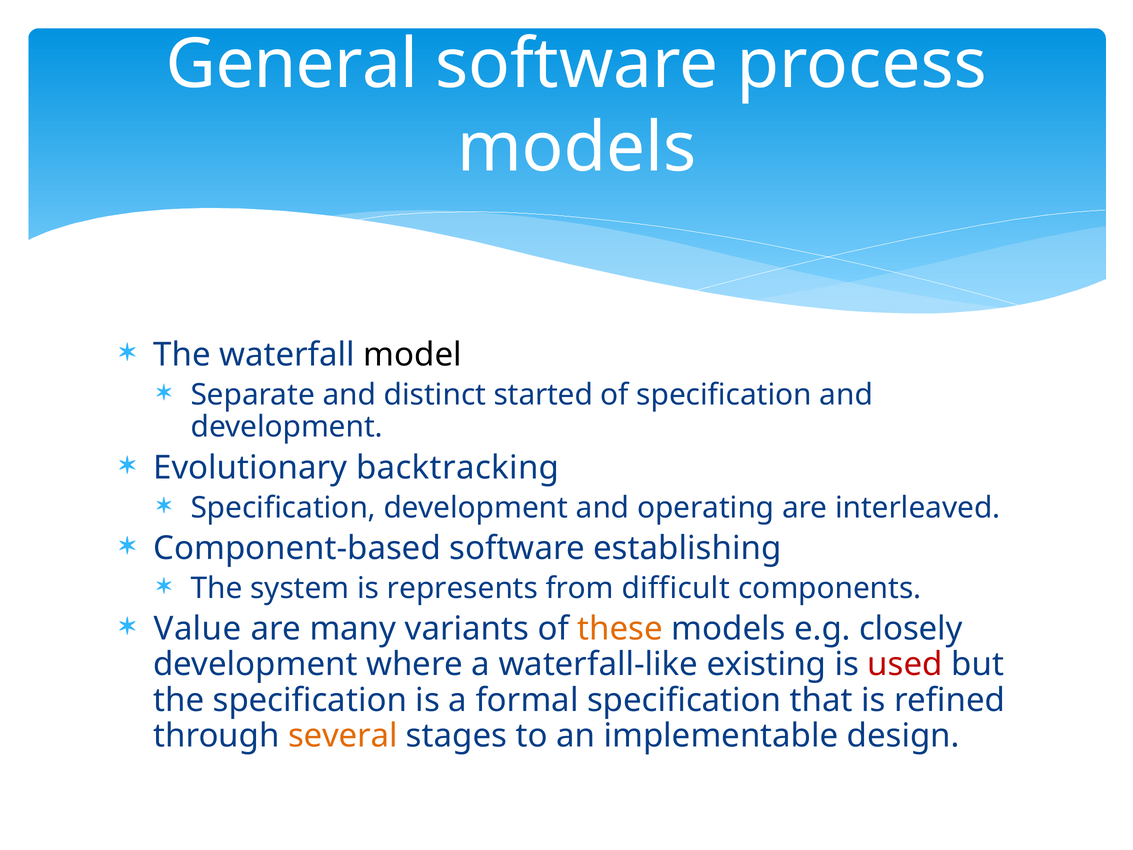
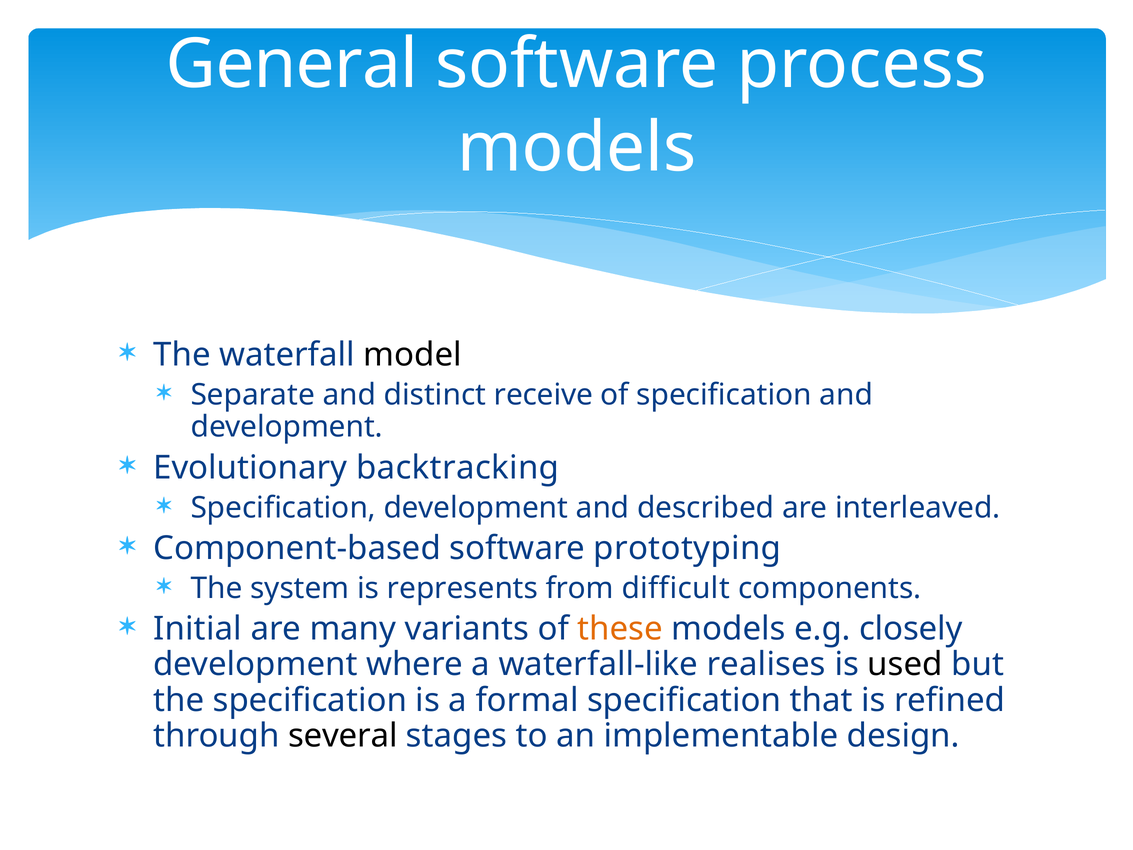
started: started -> receive
operating: operating -> described
establishing: establishing -> prototyping
Value: Value -> Initial
existing: existing -> realises
used colour: red -> black
several colour: orange -> black
